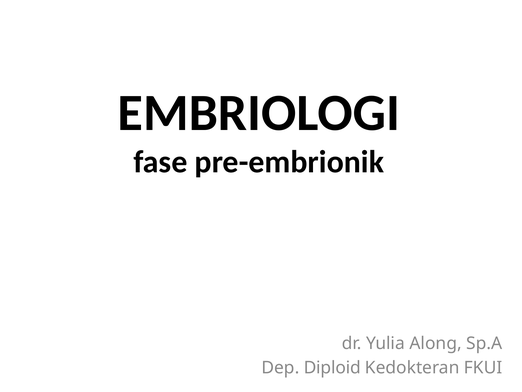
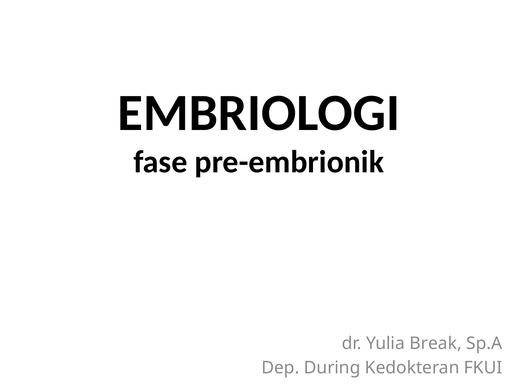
Along: Along -> Break
Diploid: Diploid -> During
